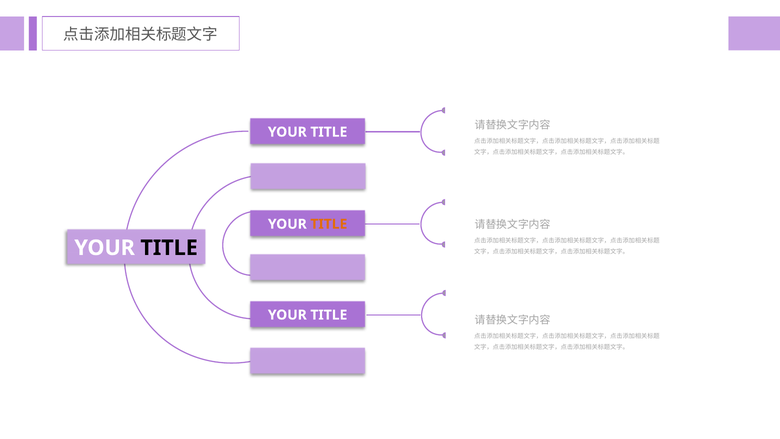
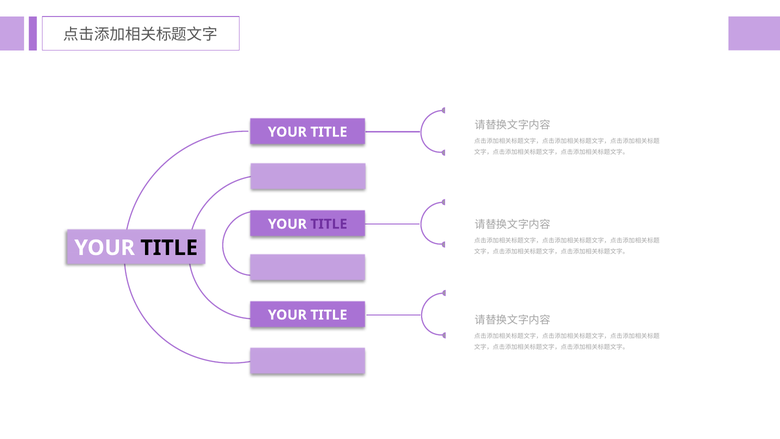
TITLE at (329, 224) colour: orange -> purple
